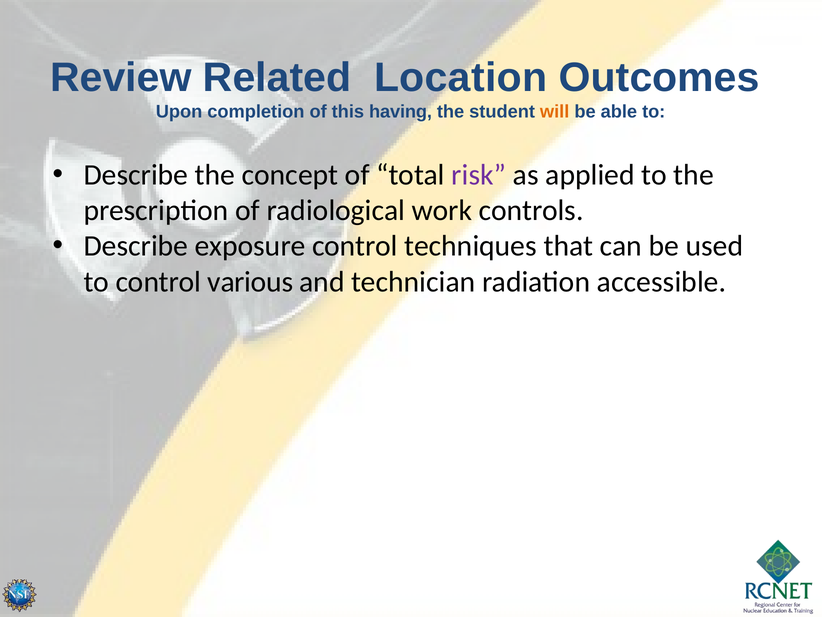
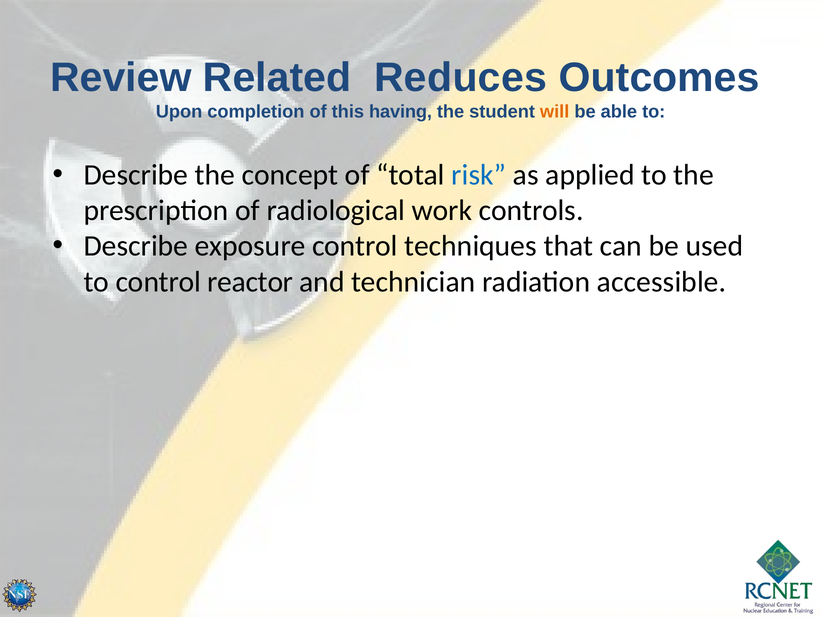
Location: Location -> Reduces
risk colour: purple -> blue
various: various -> reactor
